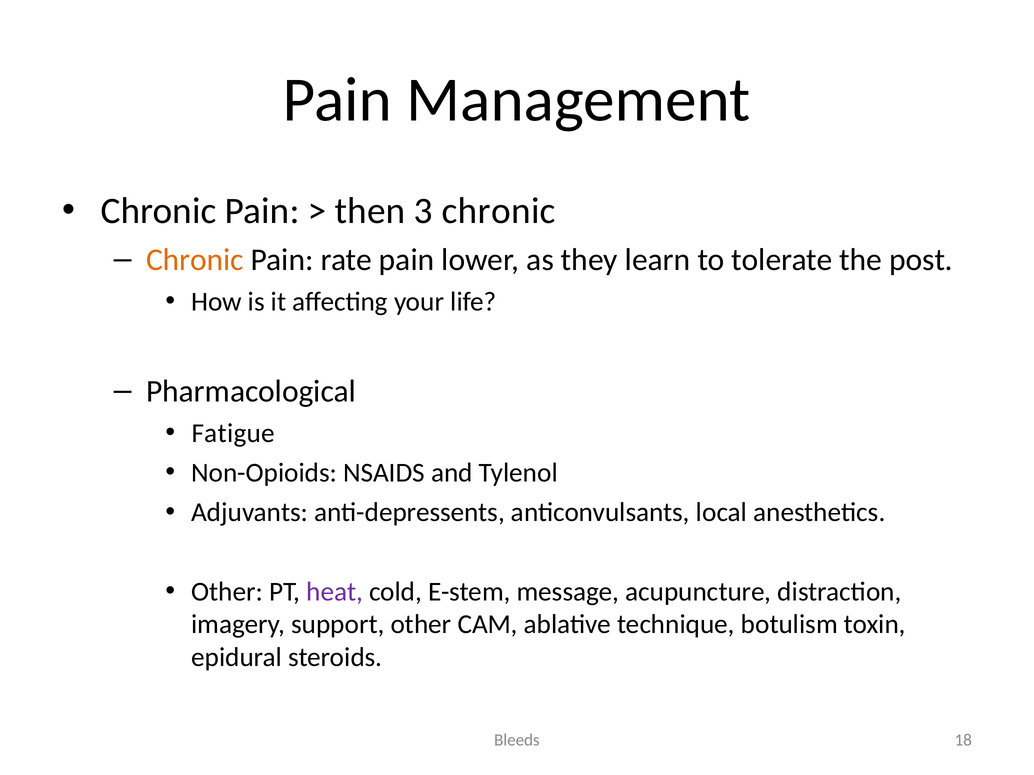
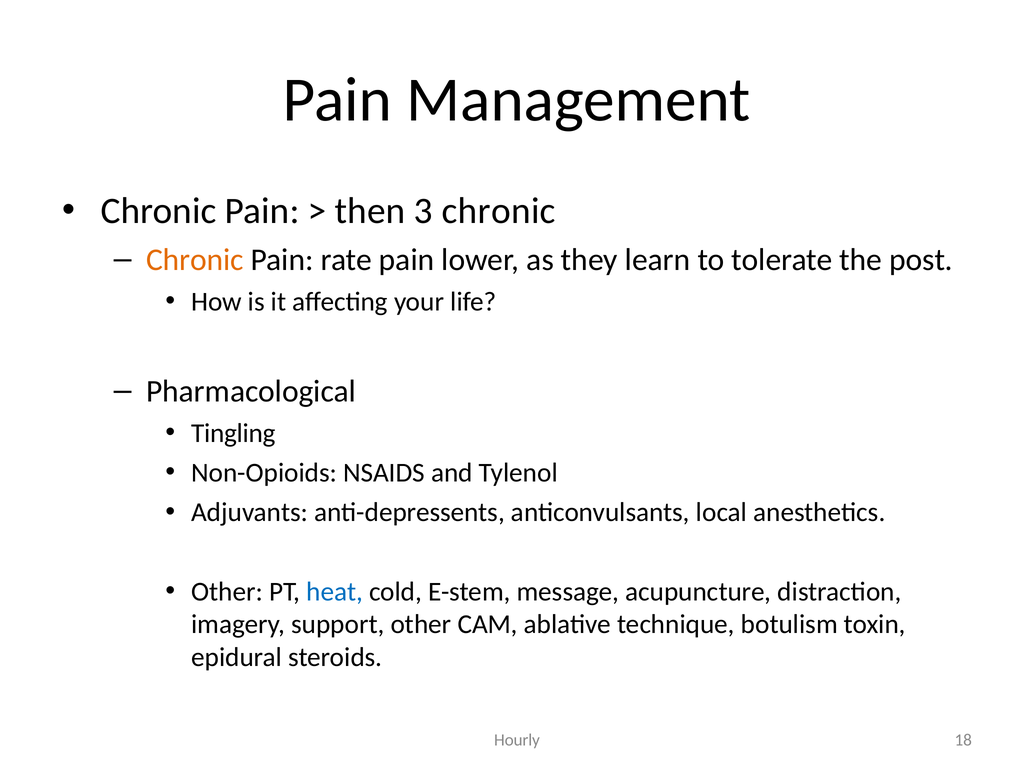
Fatigue: Fatigue -> Tingling
heat colour: purple -> blue
Bleeds: Bleeds -> Hourly
